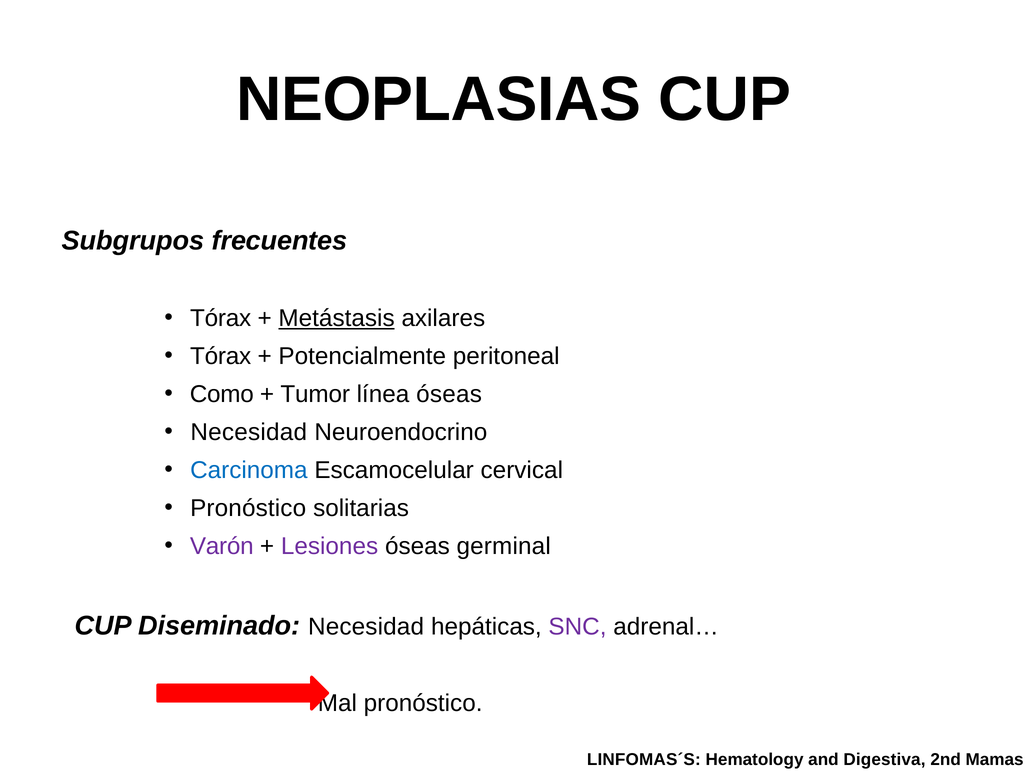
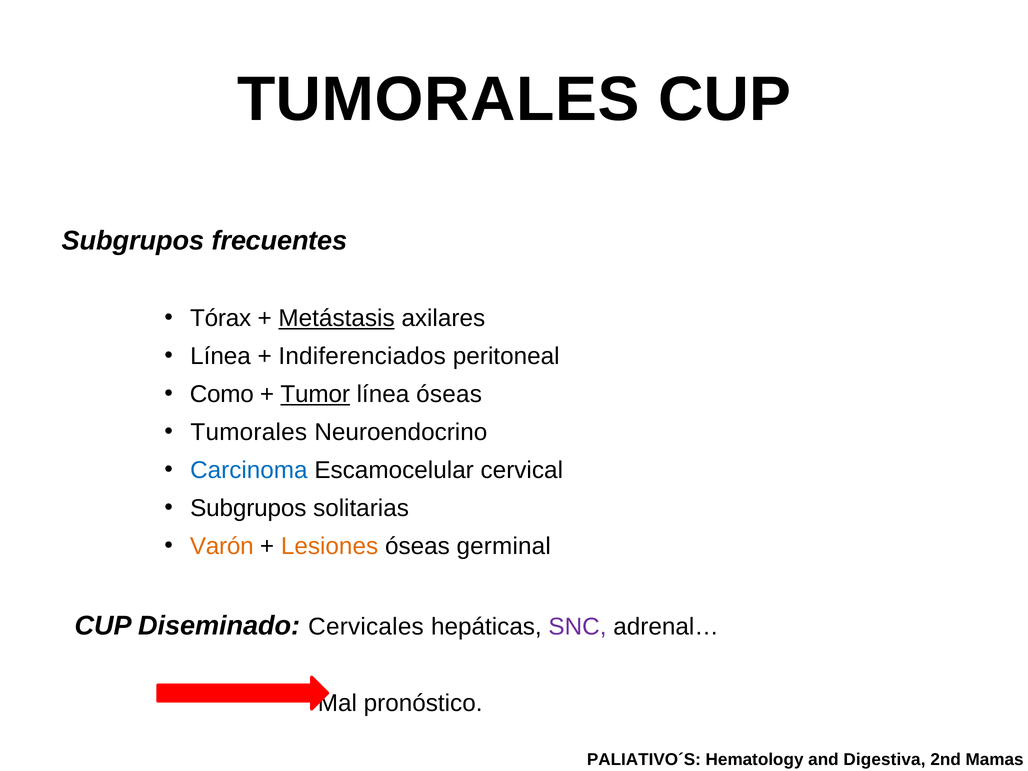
NEOPLASIAS at (439, 100): NEOPLASIAS -> TUMORALES
Tórax at (221, 356): Tórax -> Línea
Potencialmente: Potencialmente -> Indiferenciados
Tumor underline: none -> present
Necesidad at (249, 432): Necesidad -> Tumorales
Pronóstico at (248, 508): Pronóstico -> Subgrupos
Varón colour: purple -> orange
Lesiones colour: purple -> orange
Diseminado Necesidad: Necesidad -> Cervicales
LINFOMAS´S: LINFOMAS´S -> PALIATIVO´S
